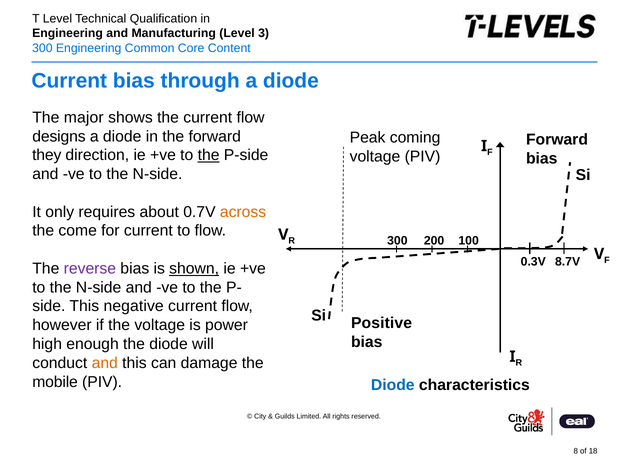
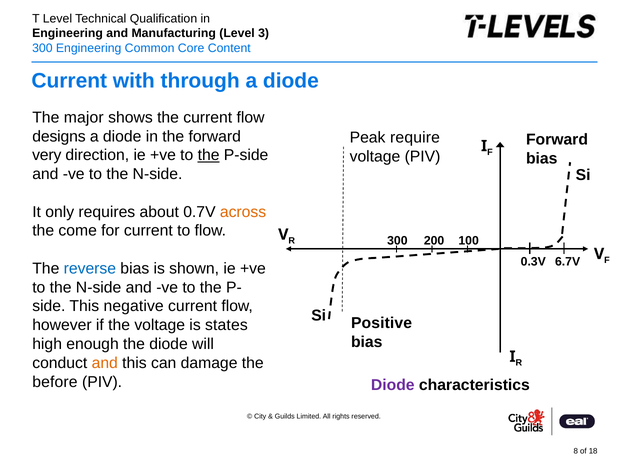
Current bias: bias -> with
coming: coming -> require
they: they -> very
8.7V: 8.7V -> 6.7V
reverse colour: purple -> blue
shown underline: present -> none
power: power -> states
mobile: mobile -> before
Diode at (393, 385) colour: blue -> purple
